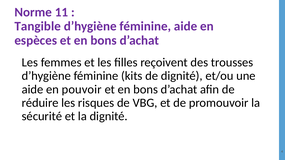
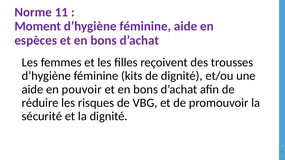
Tangible: Tangible -> Moment
